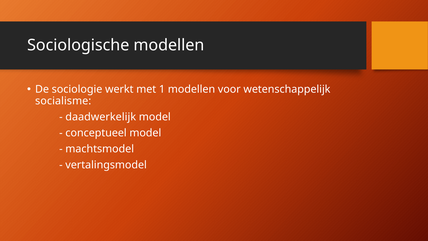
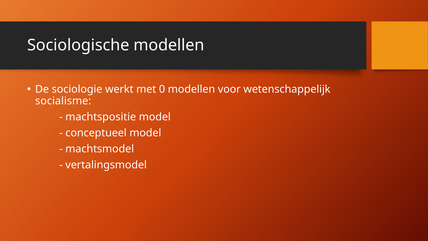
1: 1 -> 0
daadwerkelijk: daadwerkelijk -> machtspositie
